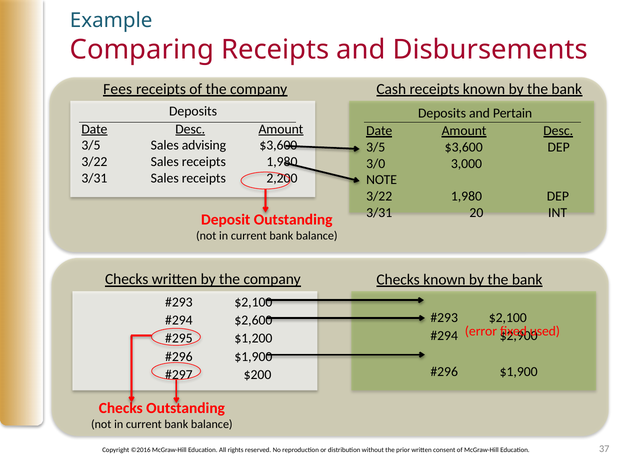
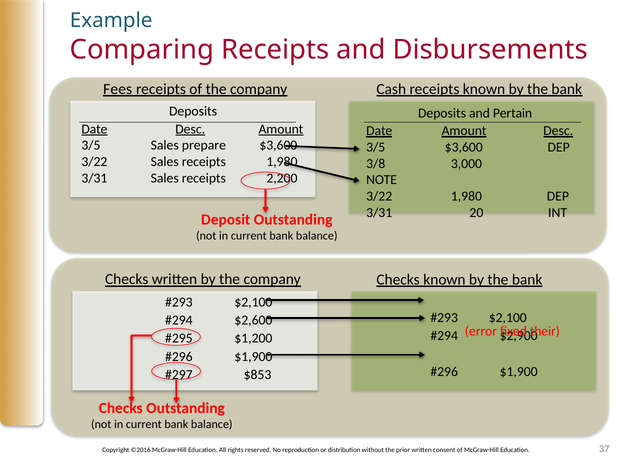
advising: advising -> prepare
3/0: 3/0 -> 3/8
used: used -> their
$200: $200 -> $853
